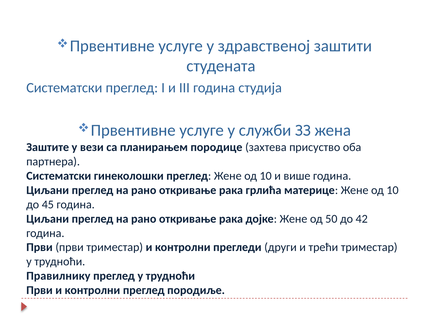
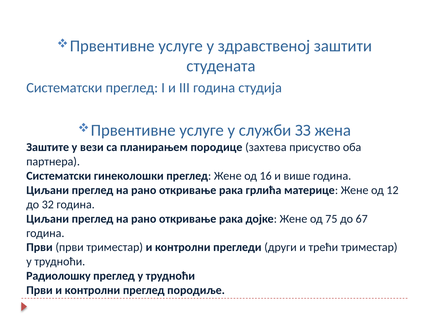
преглед Жене од 10: 10 -> 16
материце Жене од 10: 10 -> 12
45: 45 -> 32
50: 50 -> 75
42: 42 -> 67
Правилнику: Правилнику -> Радиолошку
